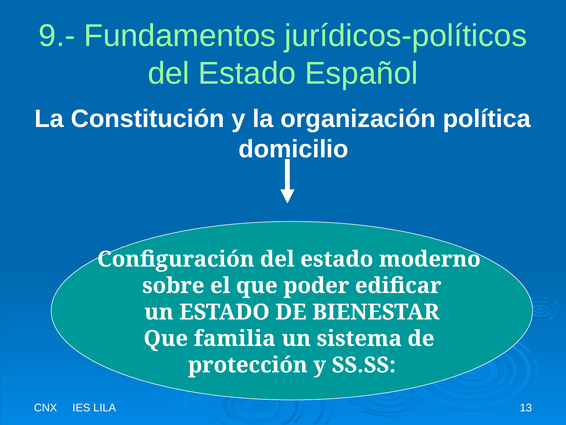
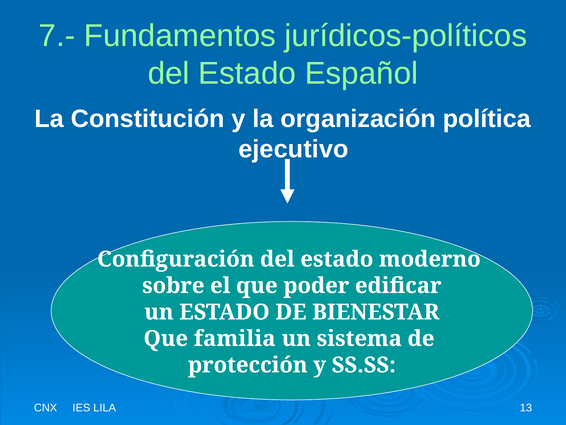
9.-: 9.- -> 7.-
domicilio: domicilio -> ejecutivo
